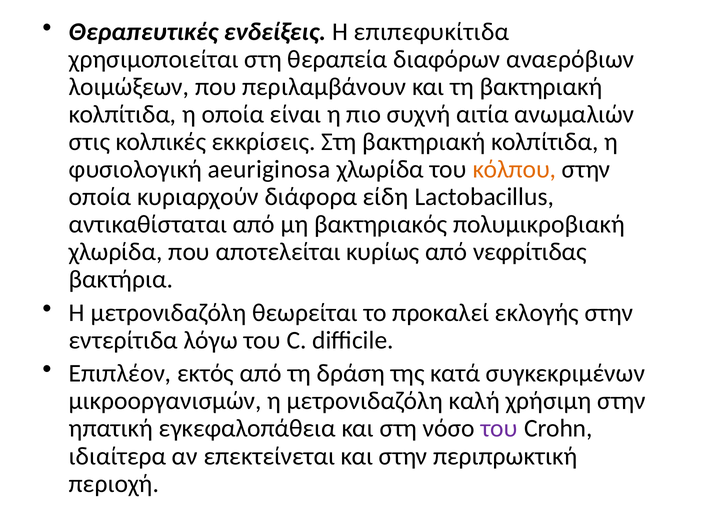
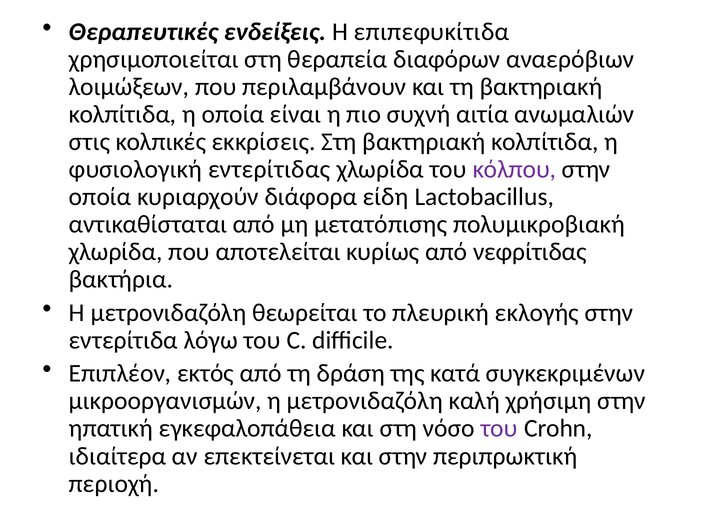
aeuriginosa: aeuriginosa -> εντερίτιδας
κόλπου colour: orange -> purple
βακτηριακός: βακτηριακός -> μετατόπισης
προκαλεί: προκαλεί -> πλευρική
